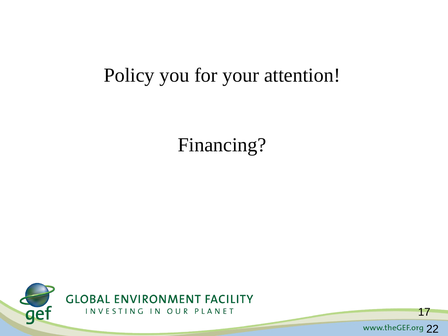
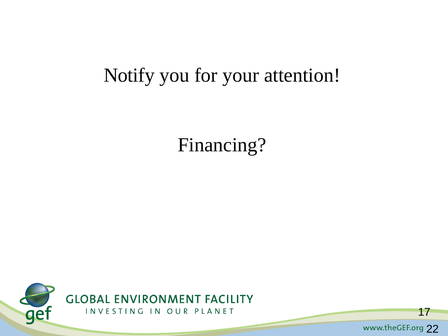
Policy: Policy -> Notify
